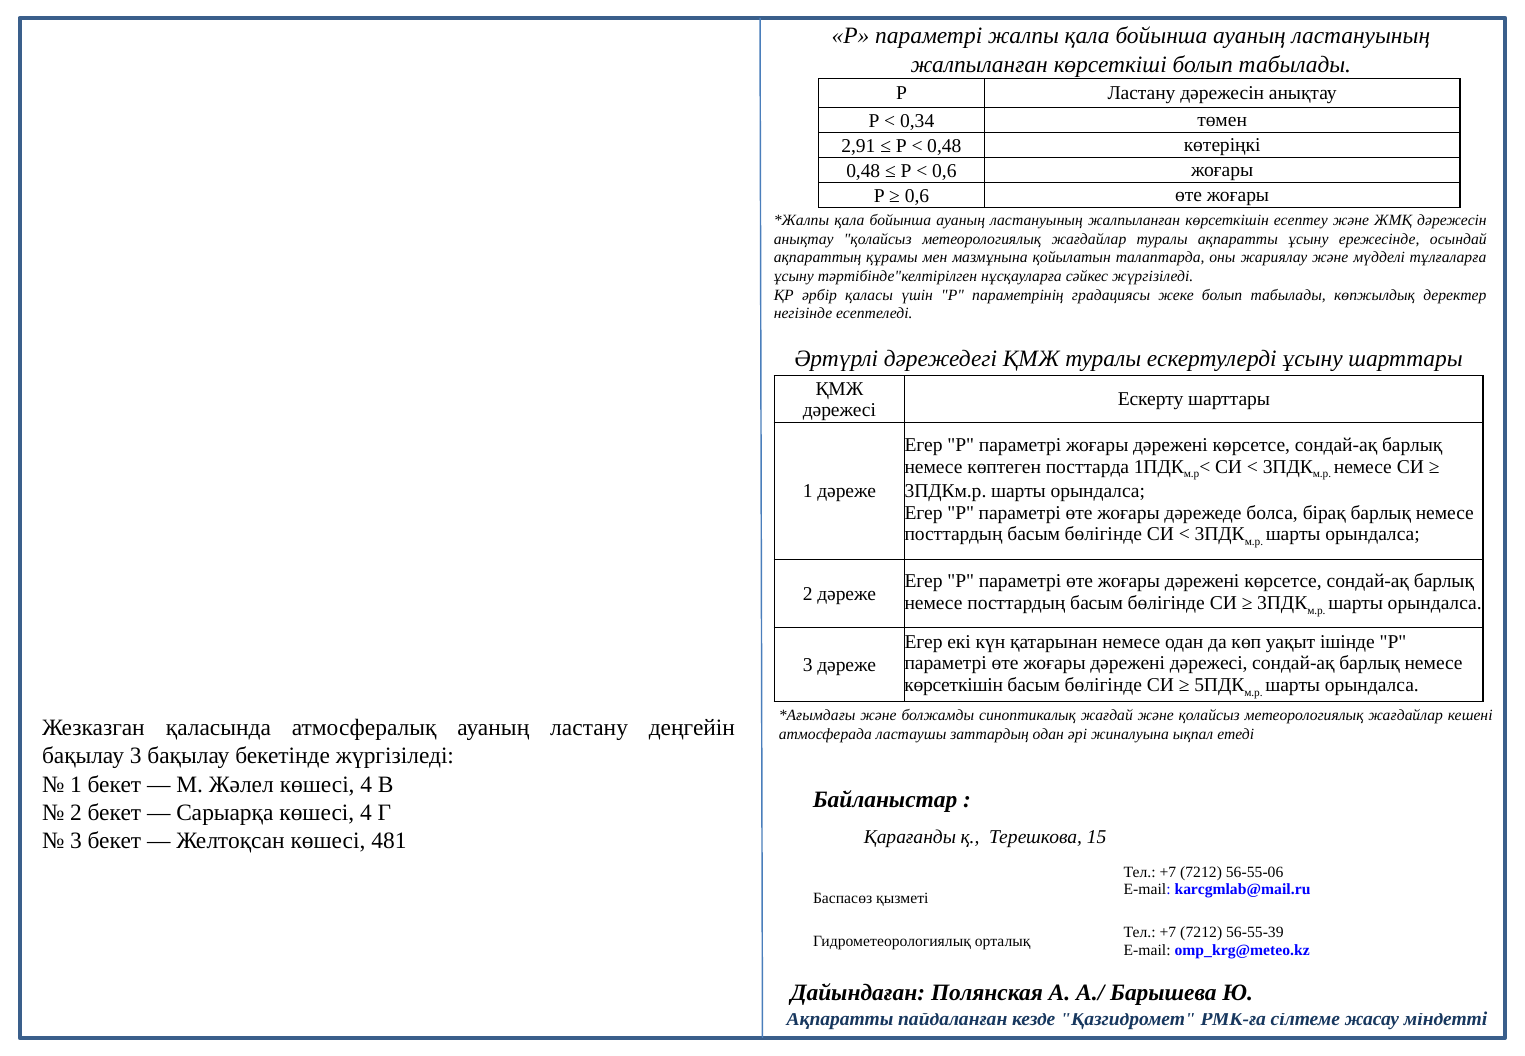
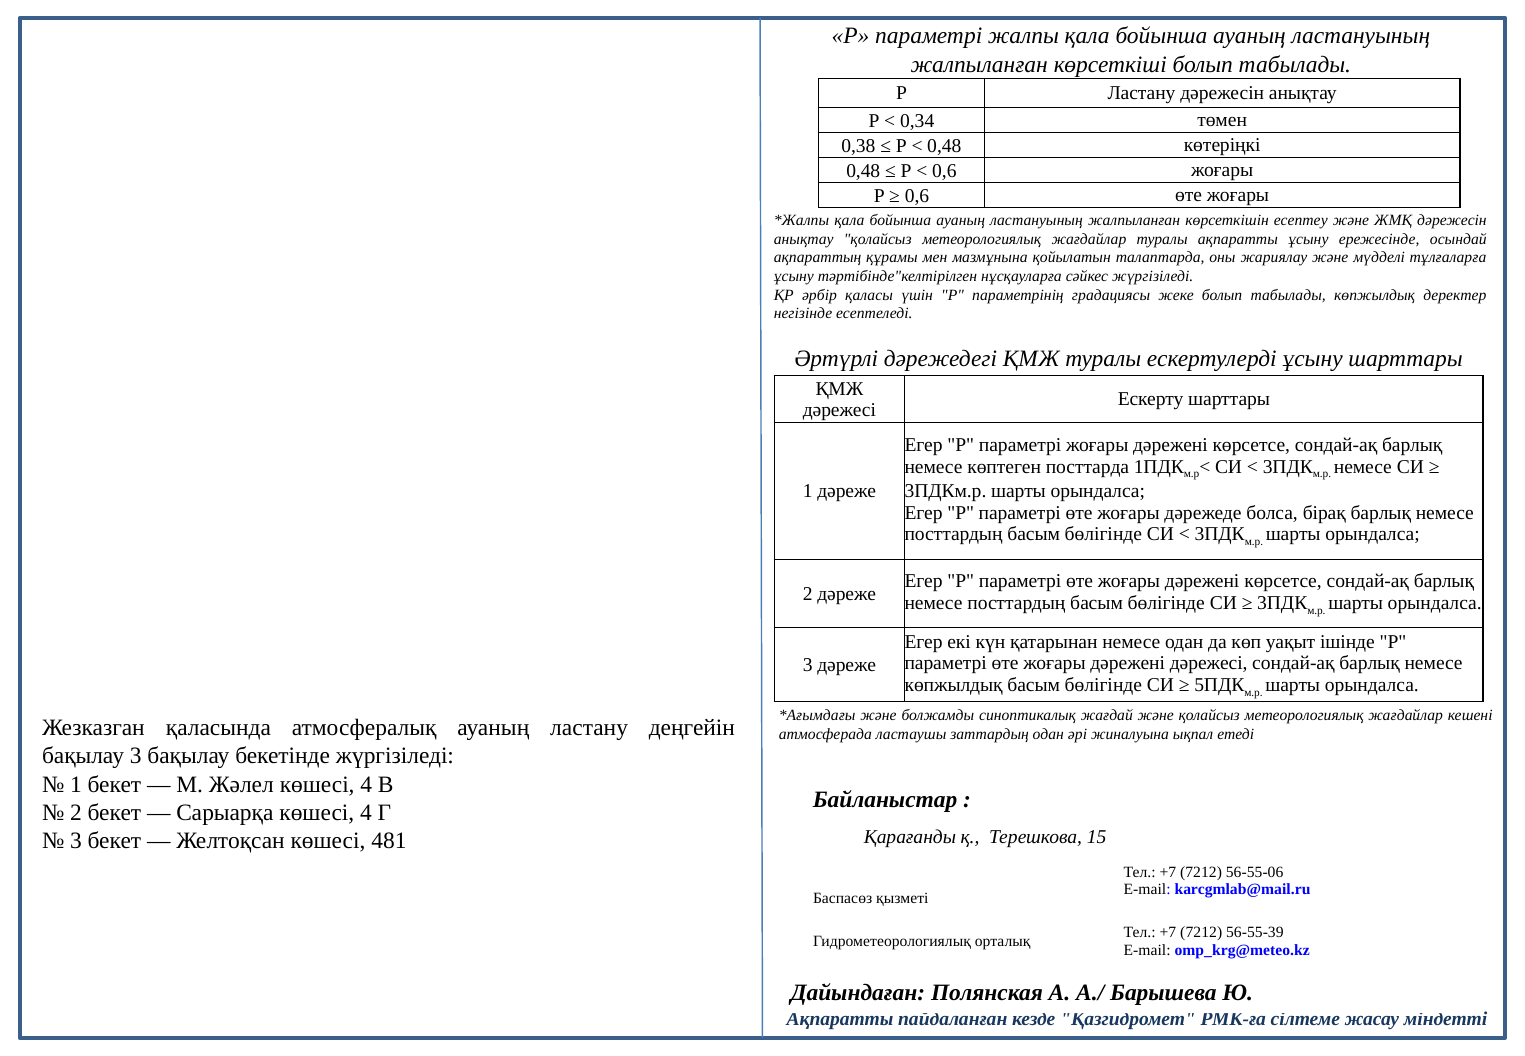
2,91: 2,91 -> 0,38
көрсеткішін at (954, 685): көрсеткішін -> көпжылдық
